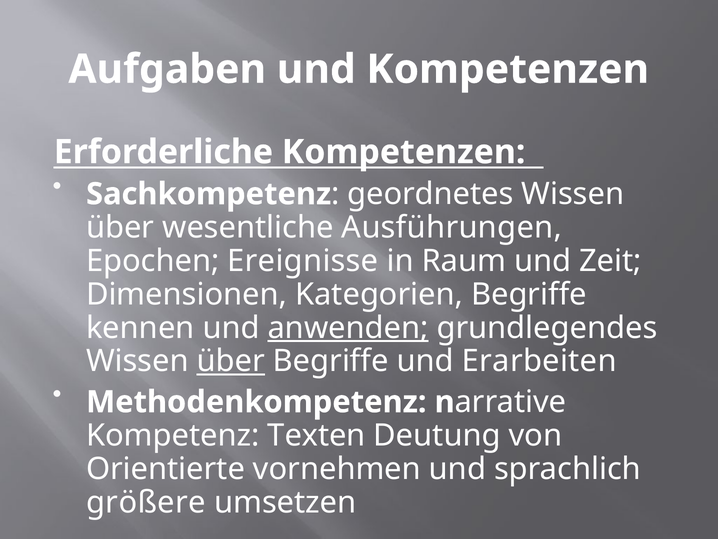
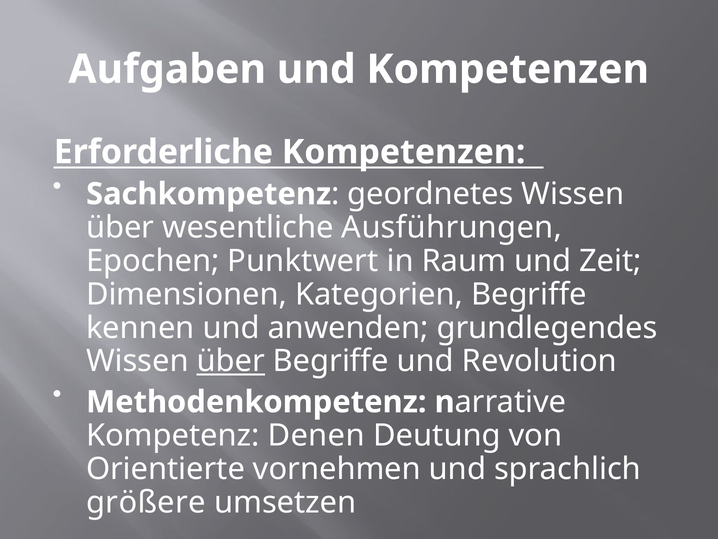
Ereignisse: Ereignisse -> Punktwert
anwenden underline: present -> none
Erarbeiten: Erarbeiten -> Revolution
Texten: Texten -> Denen
